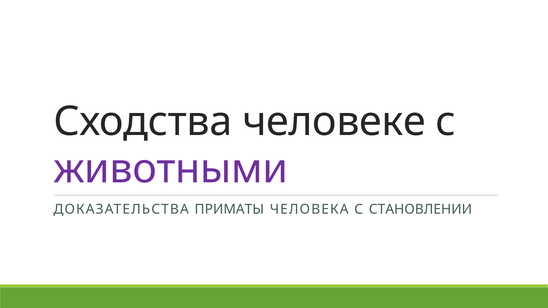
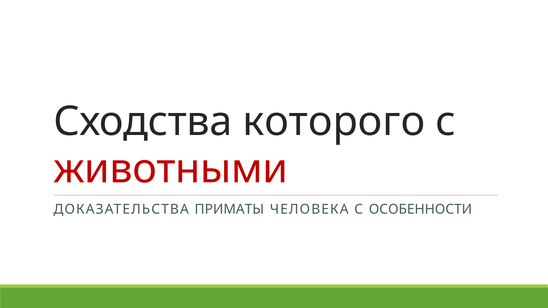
человеке: человеке -> которого
животными colour: purple -> red
СТАНОВЛЕНИИ: СТАНОВЛЕНИИ -> ОСОБЕННОСТИ
